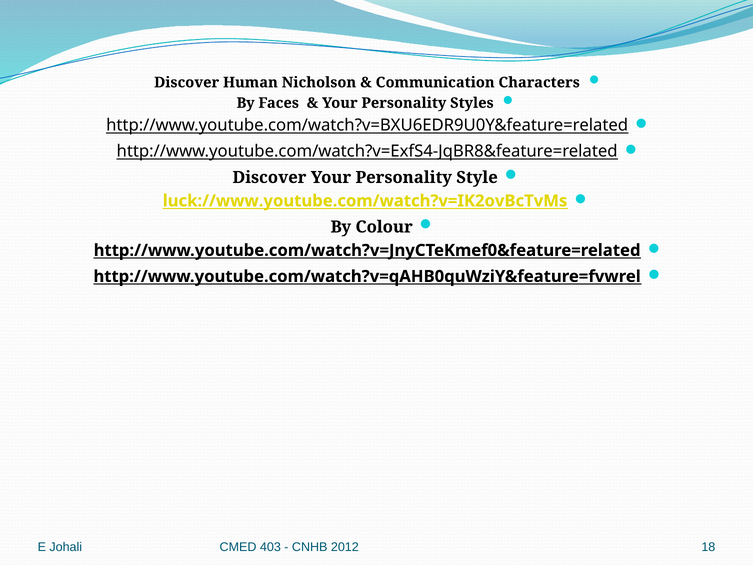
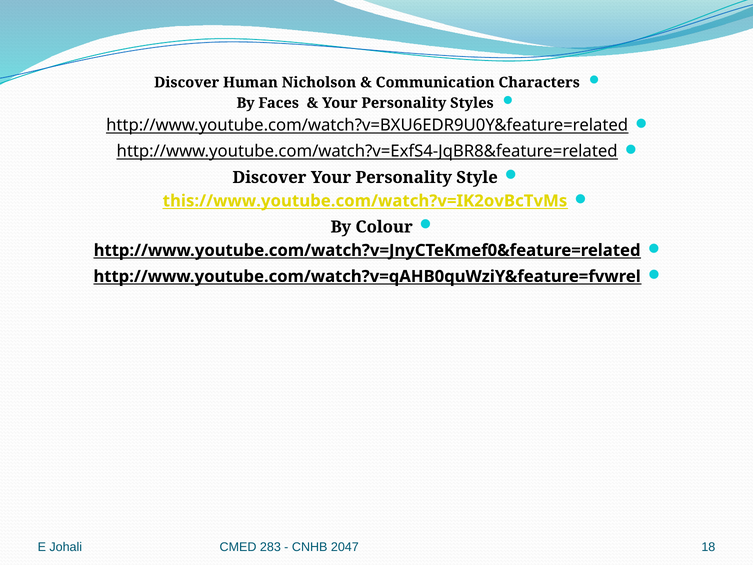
luck://www.youtube.com/watch?v=IK2ovBcTvMs: luck://www.youtube.com/watch?v=IK2ovBcTvMs -> this://www.youtube.com/watch?v=IK2ovBcTvMs
403: 403 -> 283
2012: 2012 -> 2047
